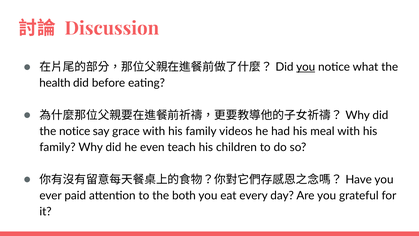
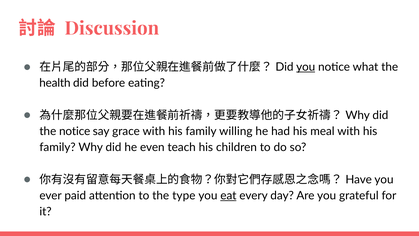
videos: videos -> willing
both: both -> type
eat underline: none -> present
